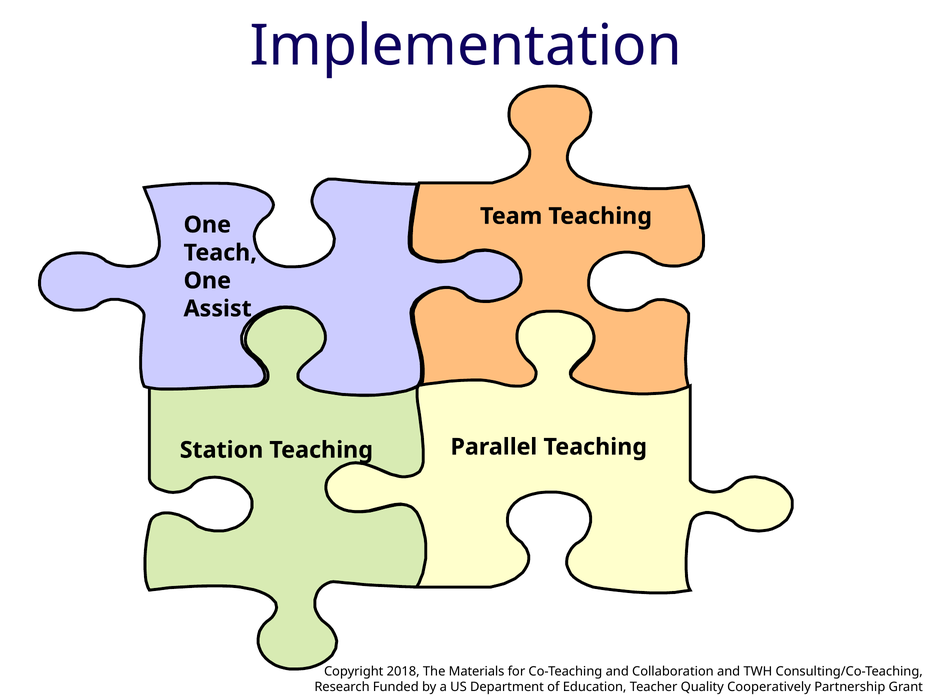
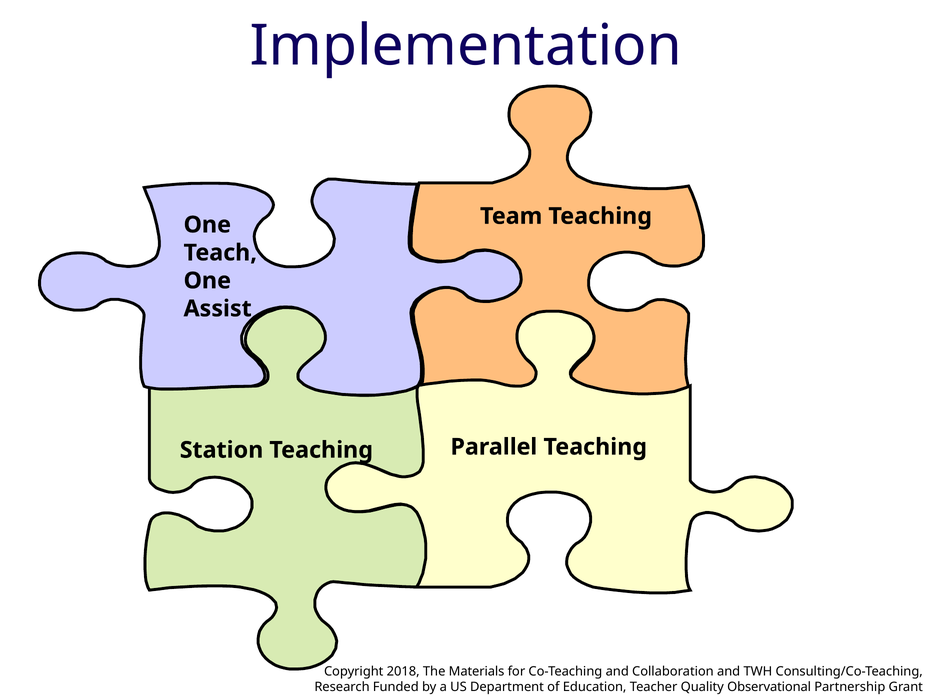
Cooperatively: Cooperatively -> Observational
